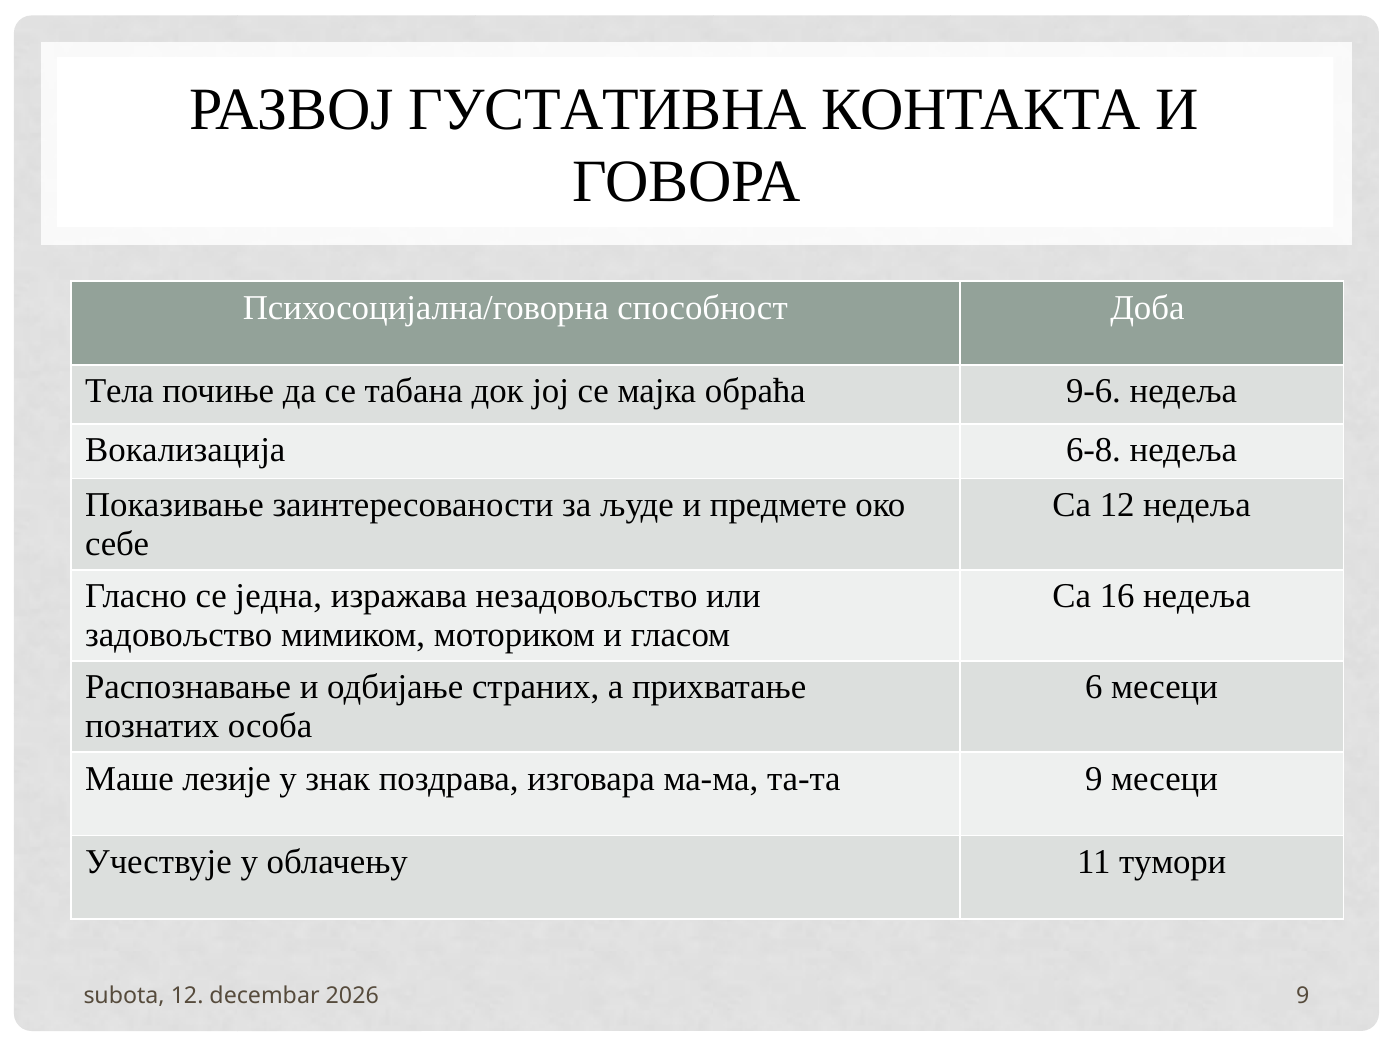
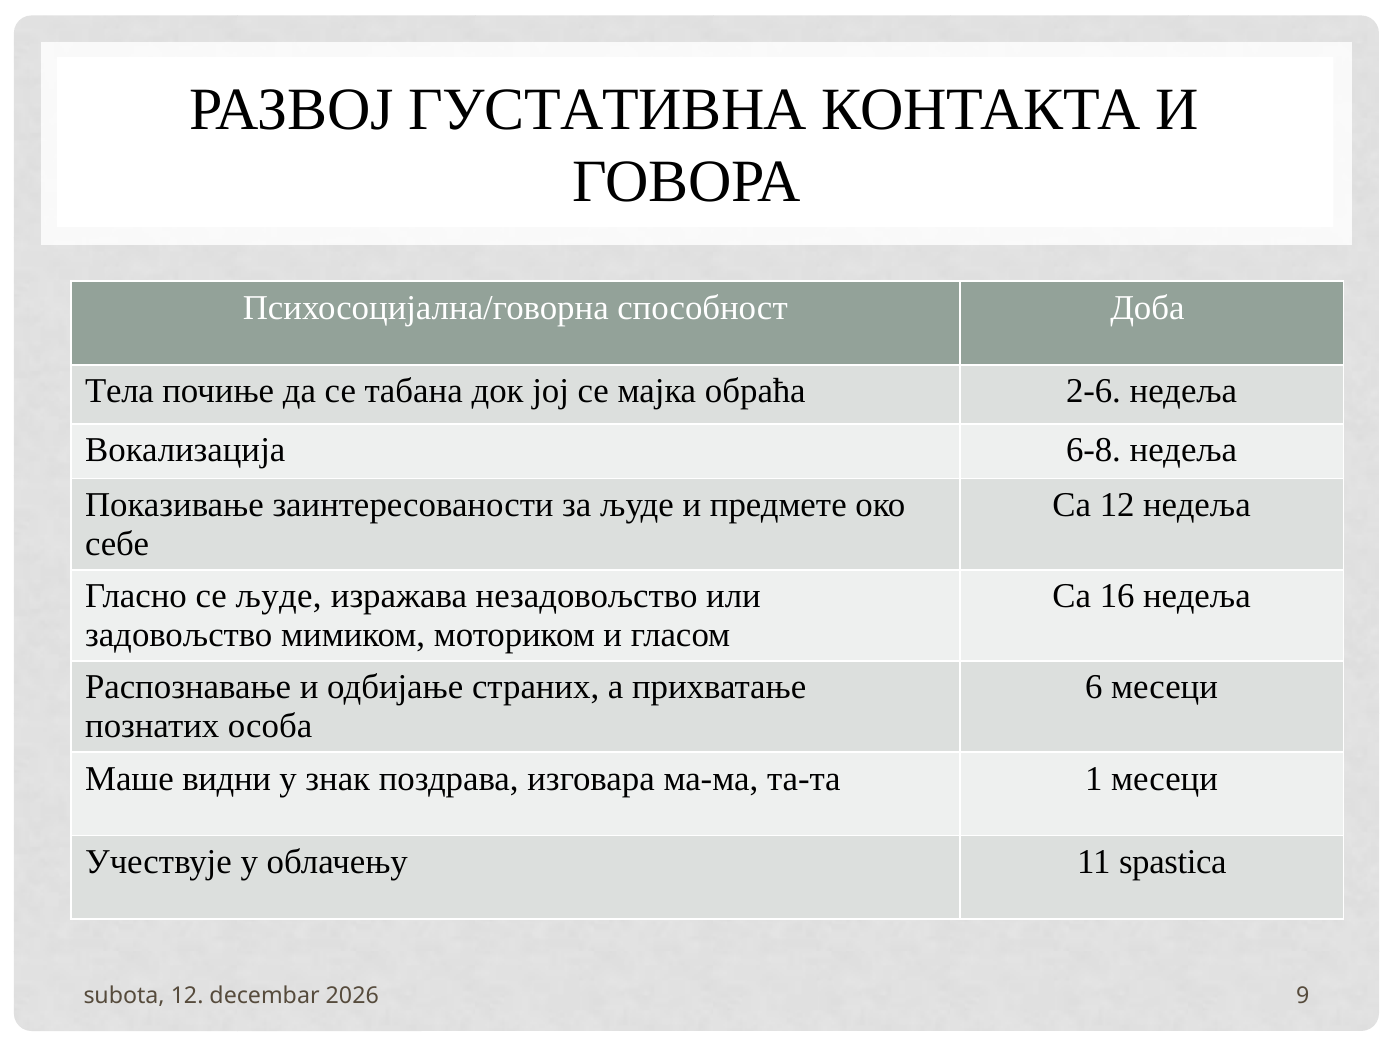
9-6: 9-6 -> 2-6
се једна: једна -> људе
лезије: лезије -> видни
та-та 9: 9 -> 1
тумори: тумори -> spastica
